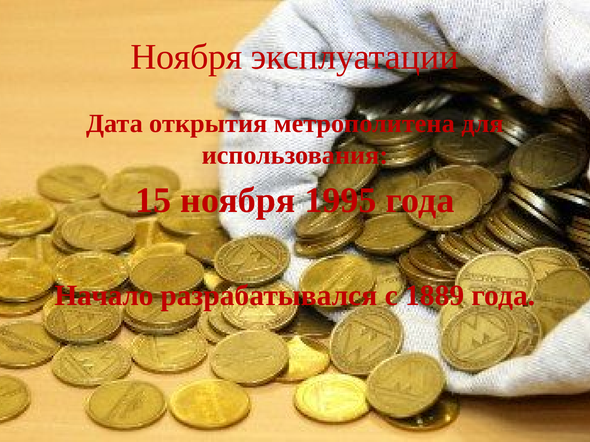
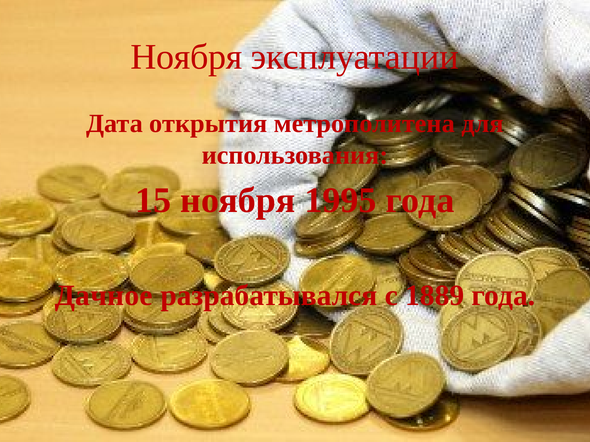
Начало: Начало -> Дачное
